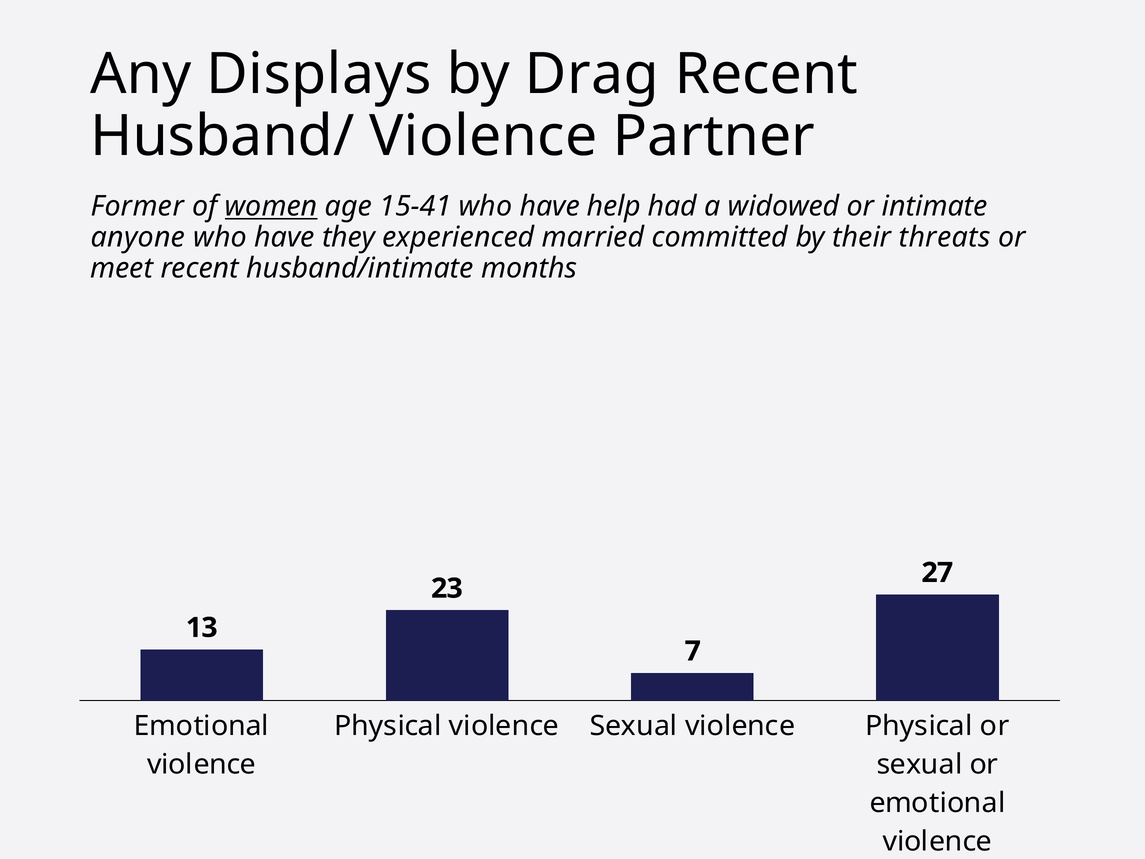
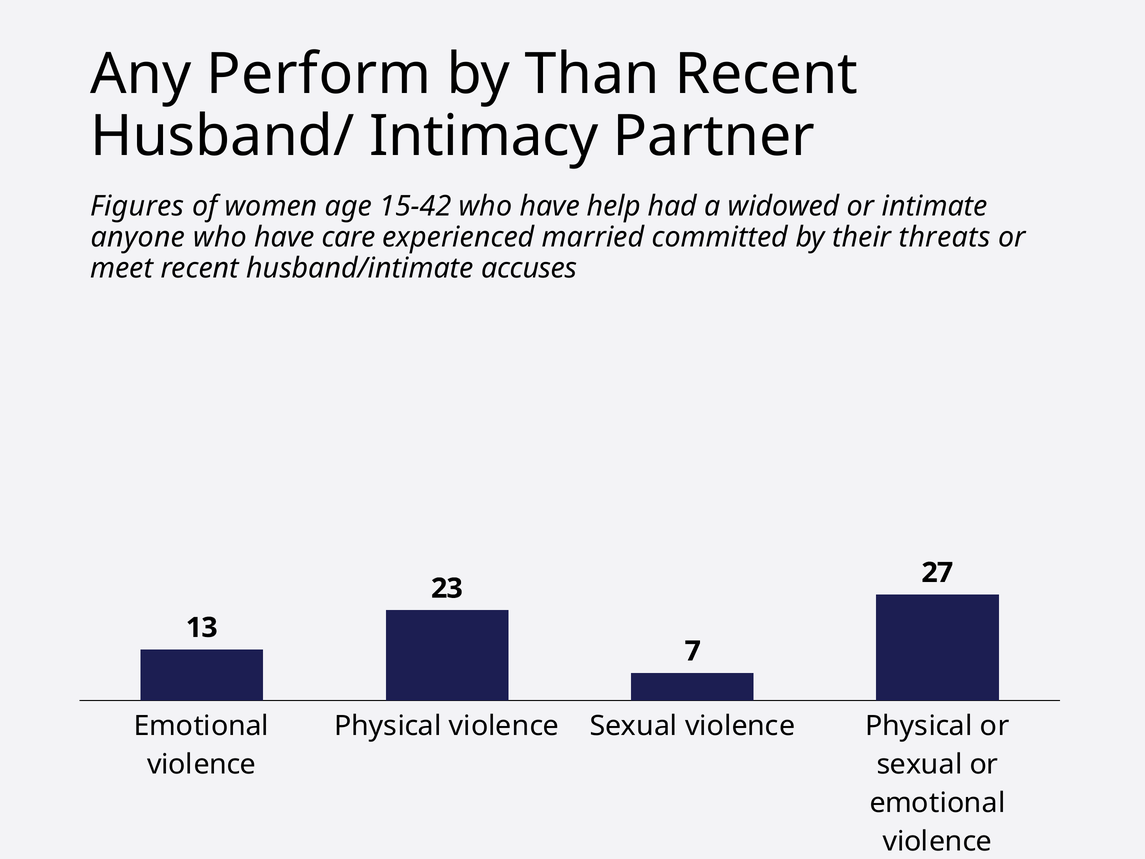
Displays: Displays -> Perform
Drag: Drag -> Than
Husband/ Violence: Violence -> Intimacy
Former: Former -> Figures
women underline: present -> none
15-41: 15-41 -> 15-42
they: they -> care
months: months -> accuses
